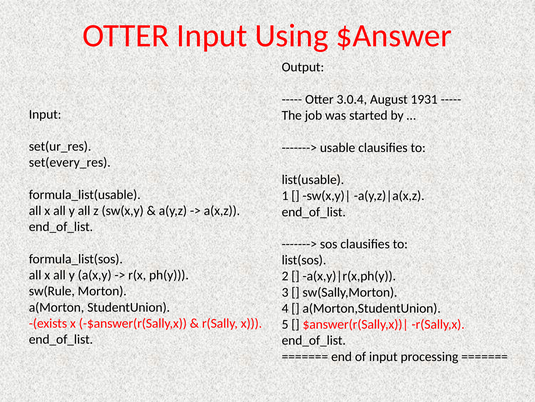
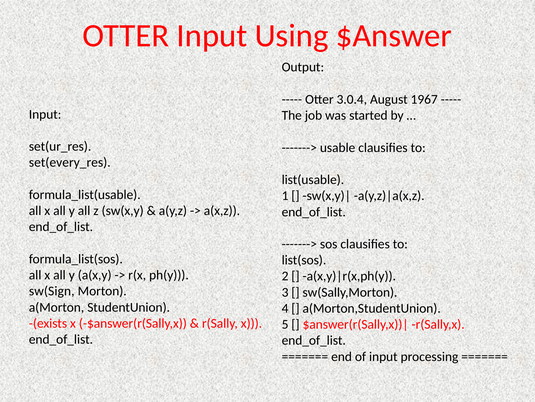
1931: 1931 -> 1967
sw(Rule: sw(Rule -> sw(Sign
